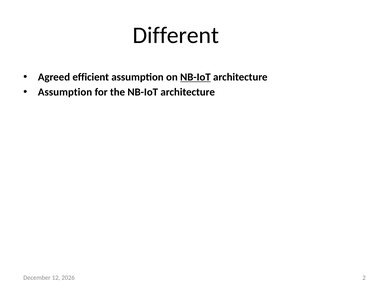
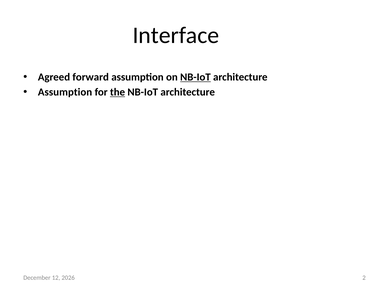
Different: Different -> Interface
efficient: efficient -> forward
the underline: none -> present
